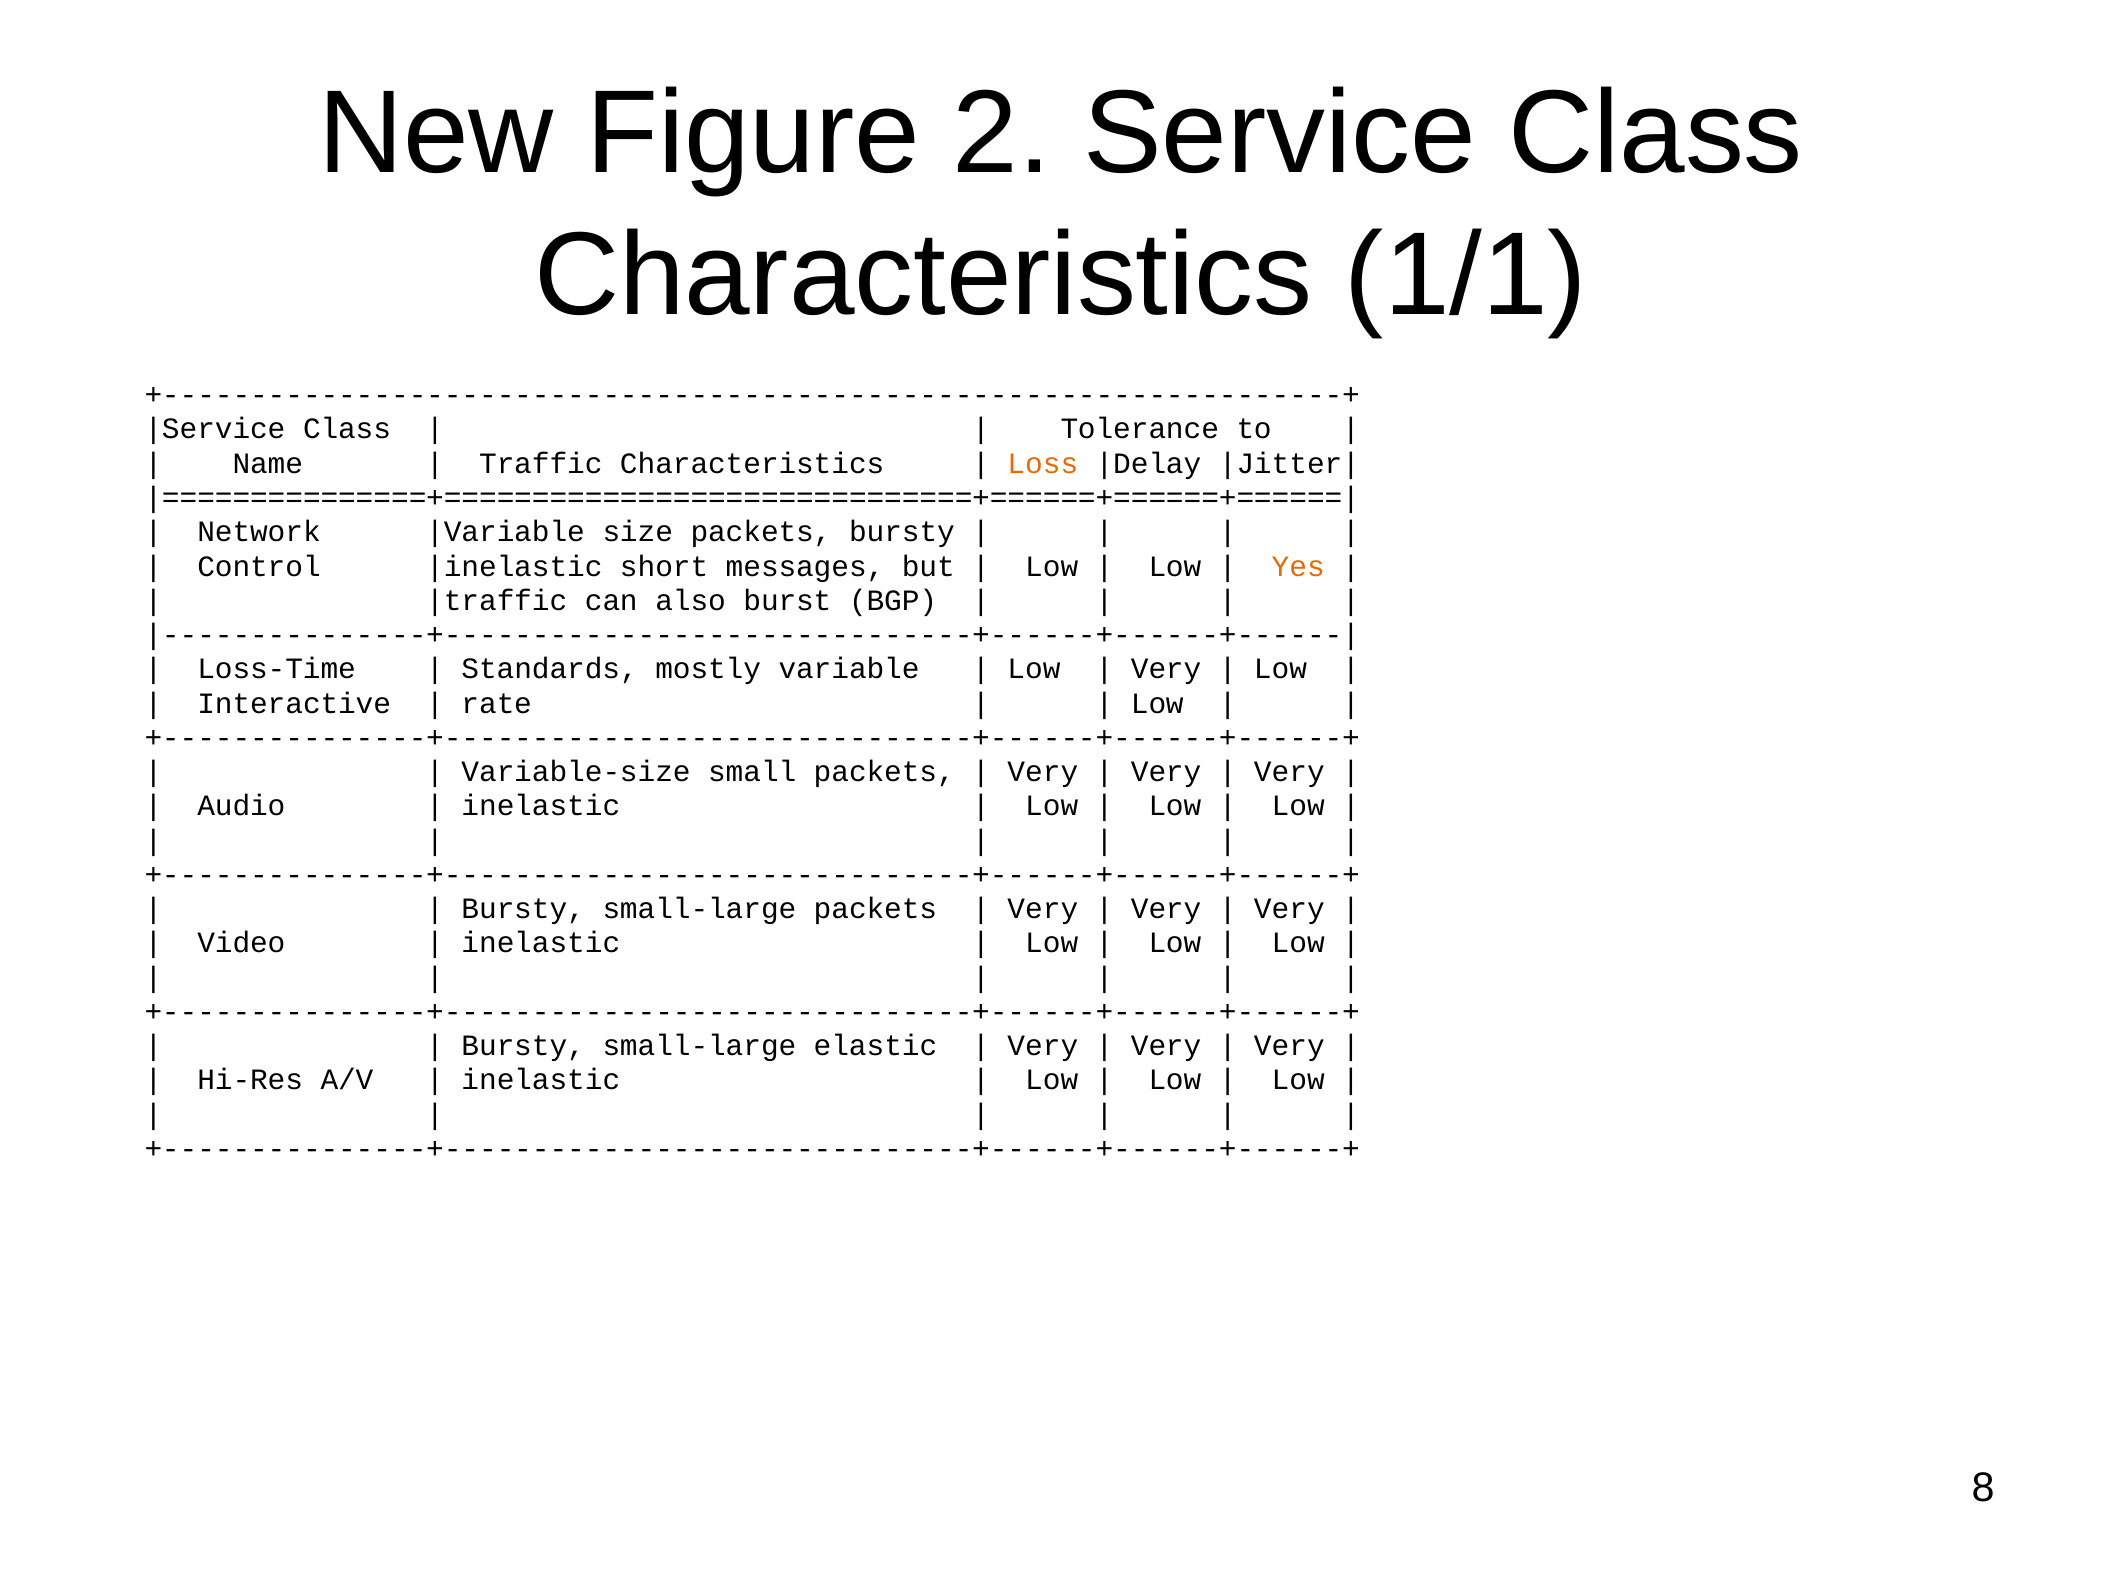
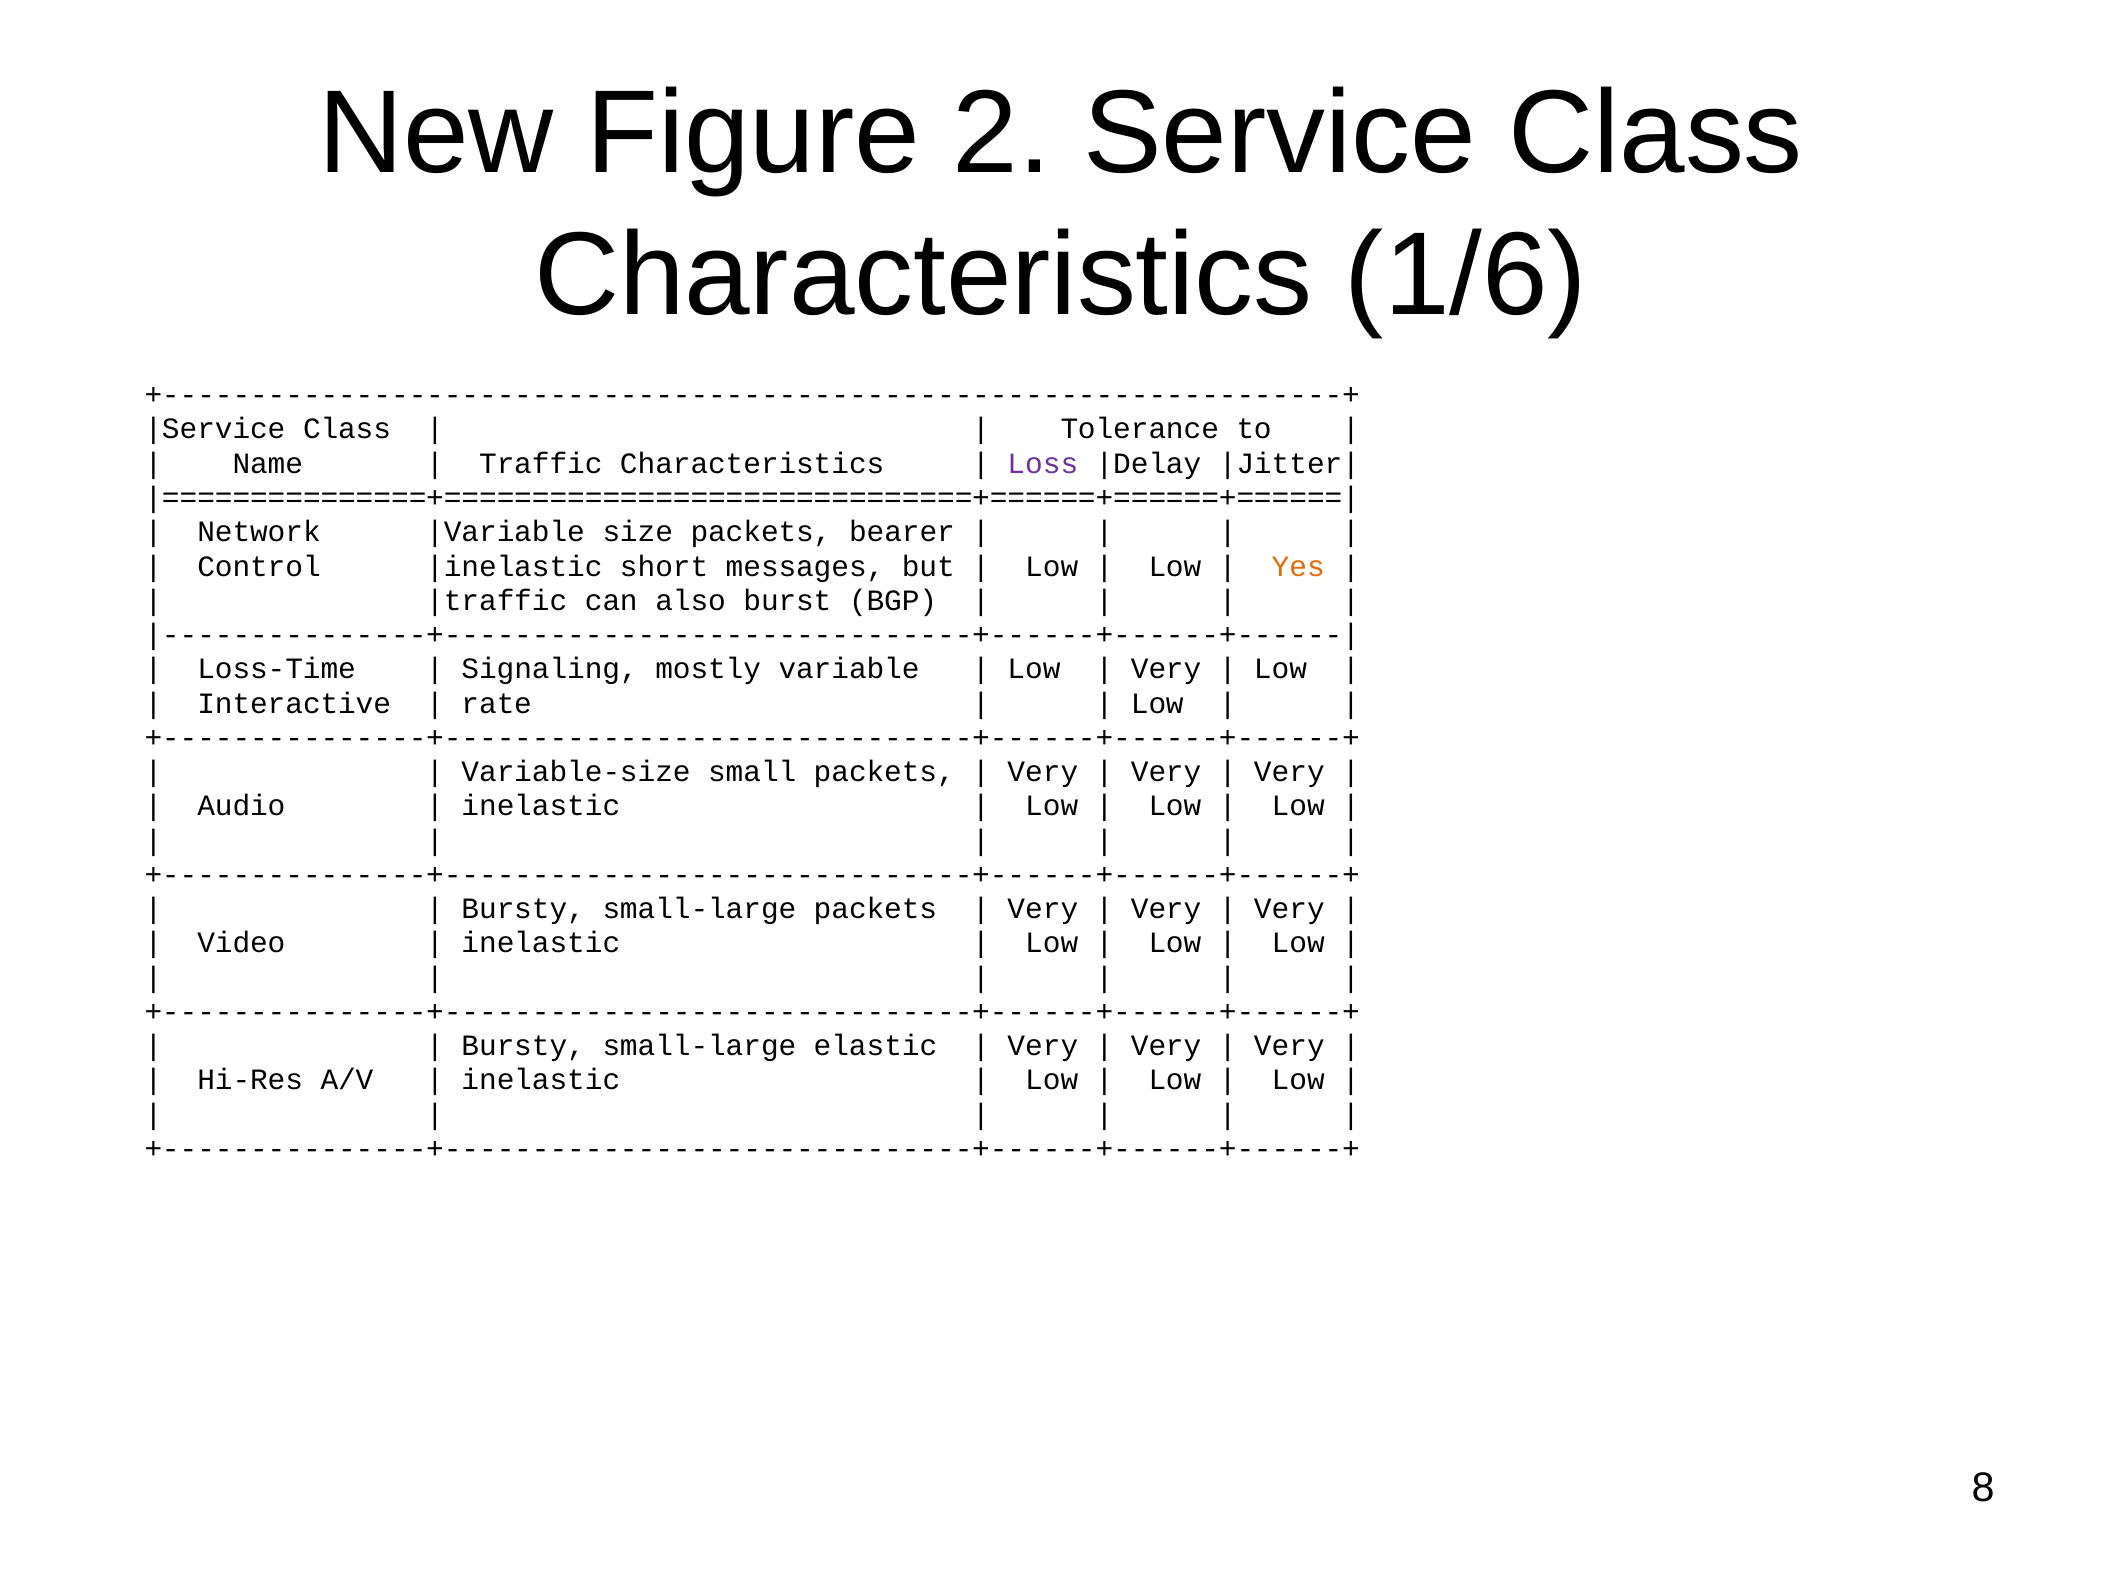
1/1: 1/1 -> 1/6
Loss colour: orange -> purple
packets bursty: bursty -> bearer
Standards: Standards -> Signaling
